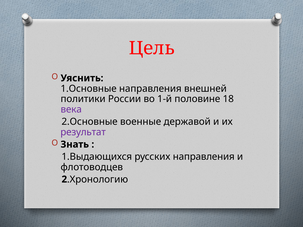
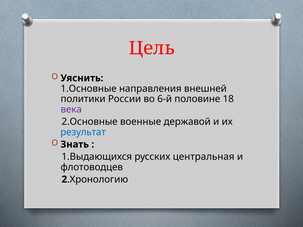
1-й: 1-й -> 6-й
результат colour: purple -> blue
русских направления: направления -> центральная
